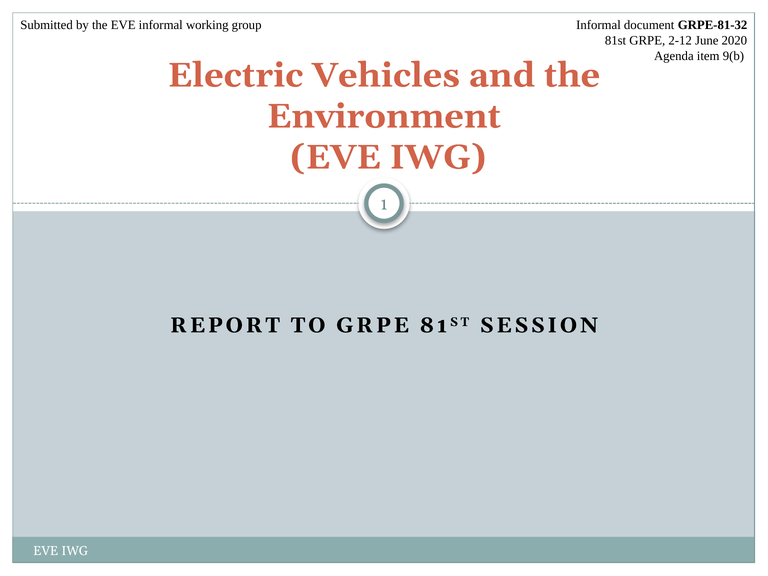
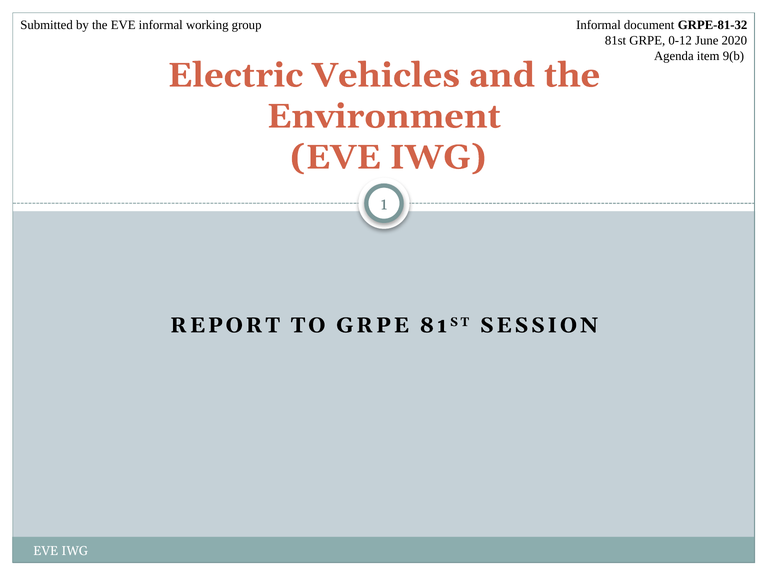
2-12: 2-12 -> 0-12
